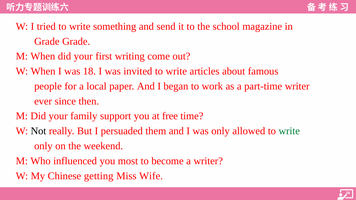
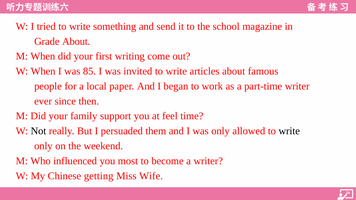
Grade Grade: Grade -> About
18: 18 -> 85
free: free -> feel
write at (289, 131) colour: green -> black
